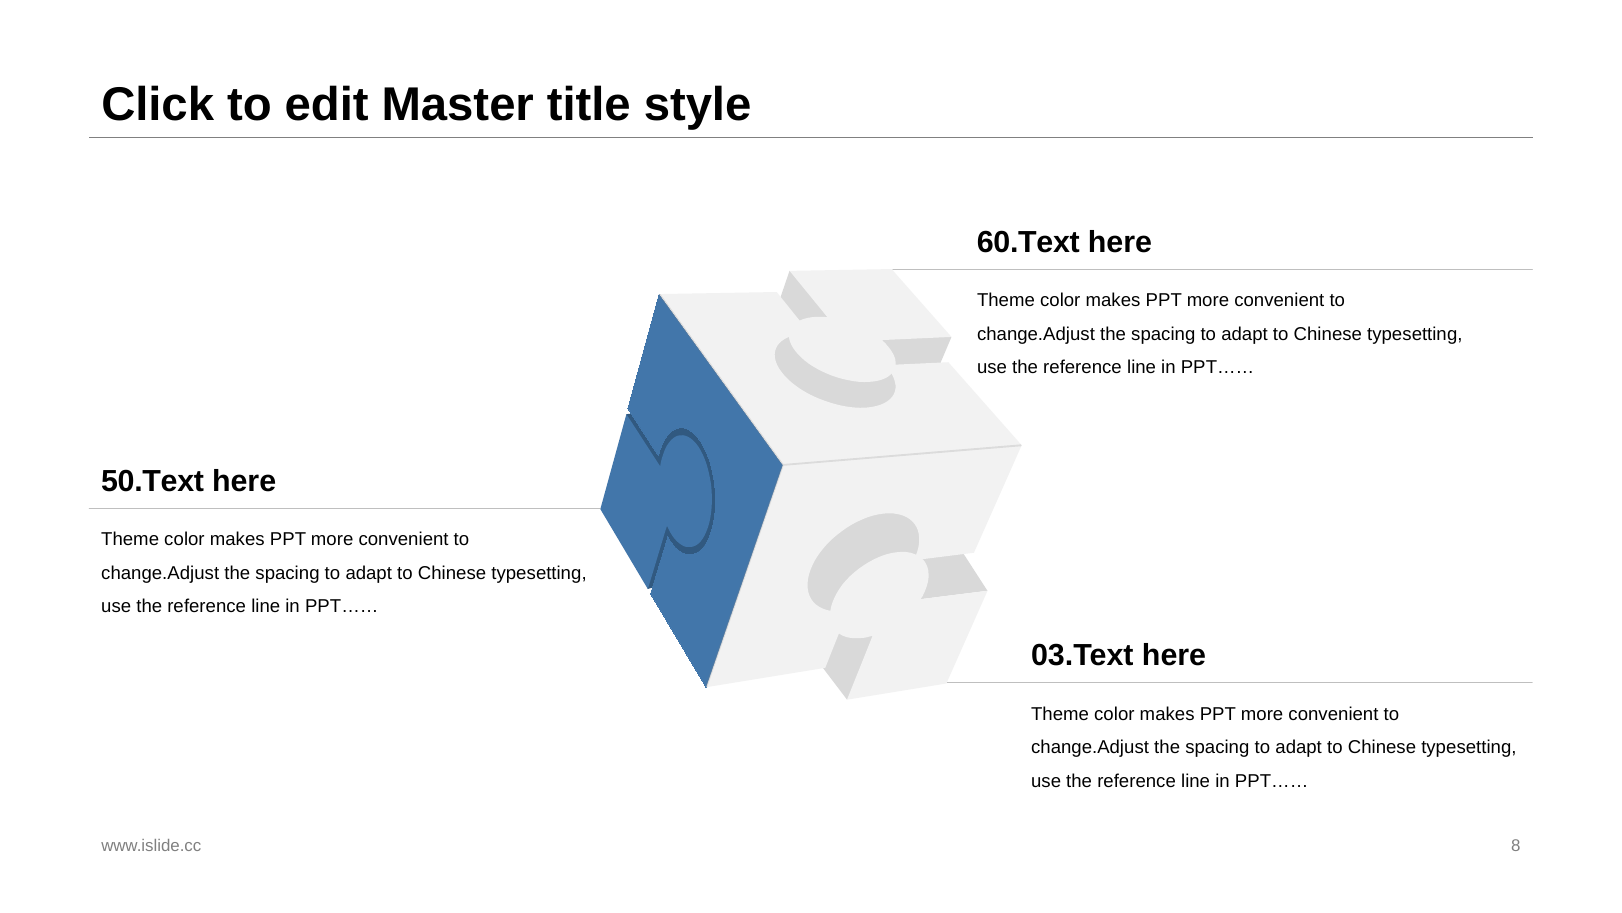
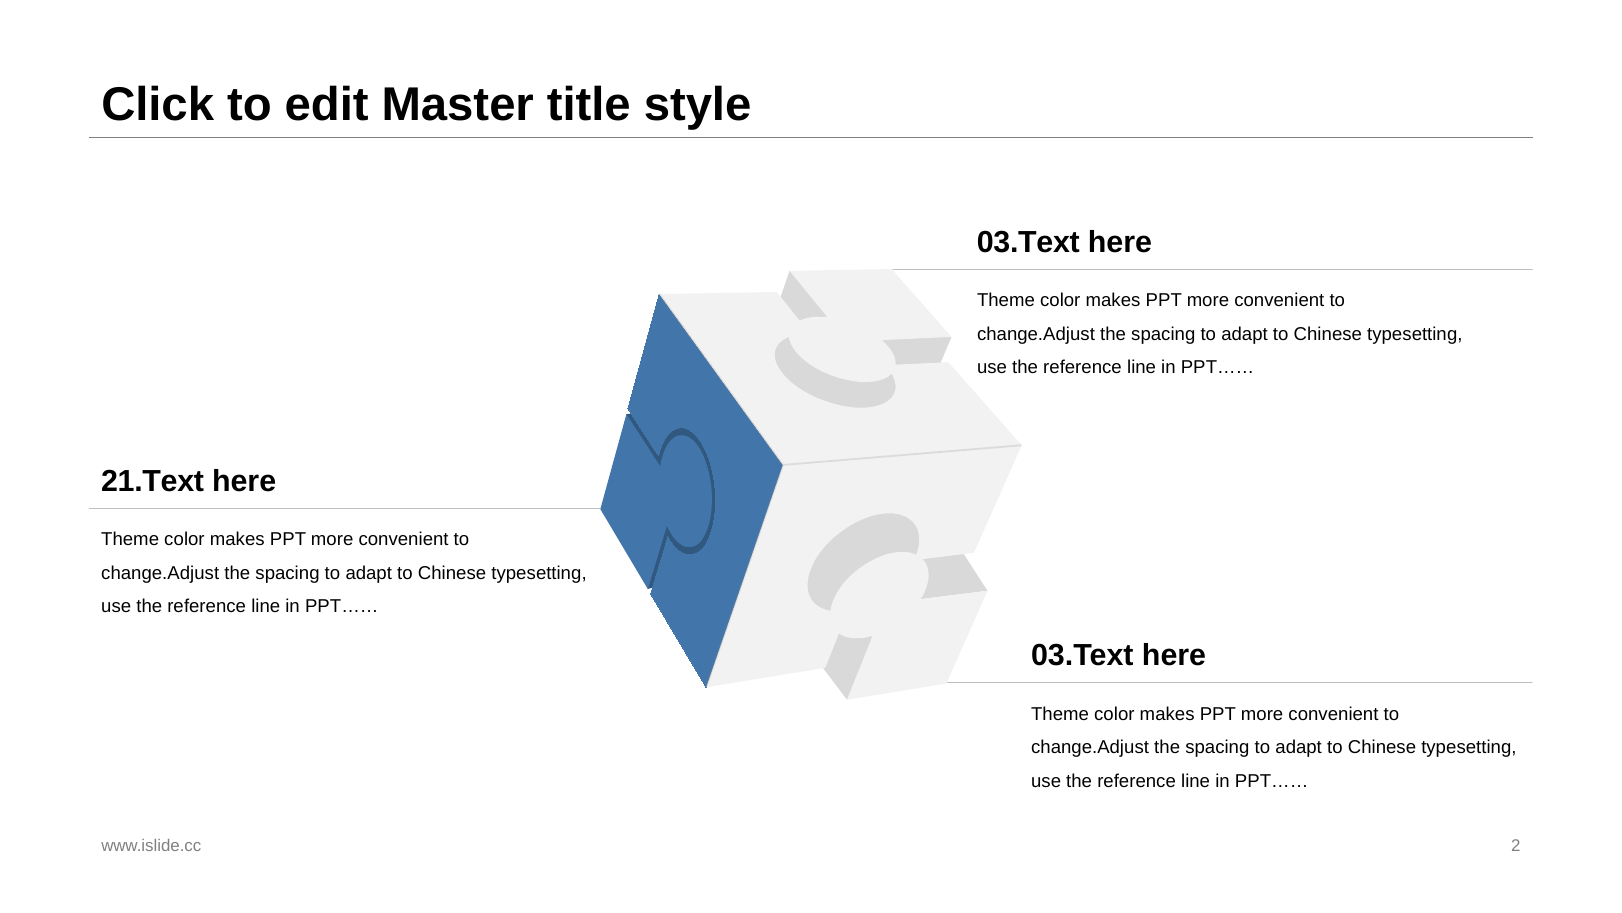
60.Text at (1028, 242): 60.Text -> 03.Text
50.Text: 50.Text -> 21.Text
8: 8 -> 2
